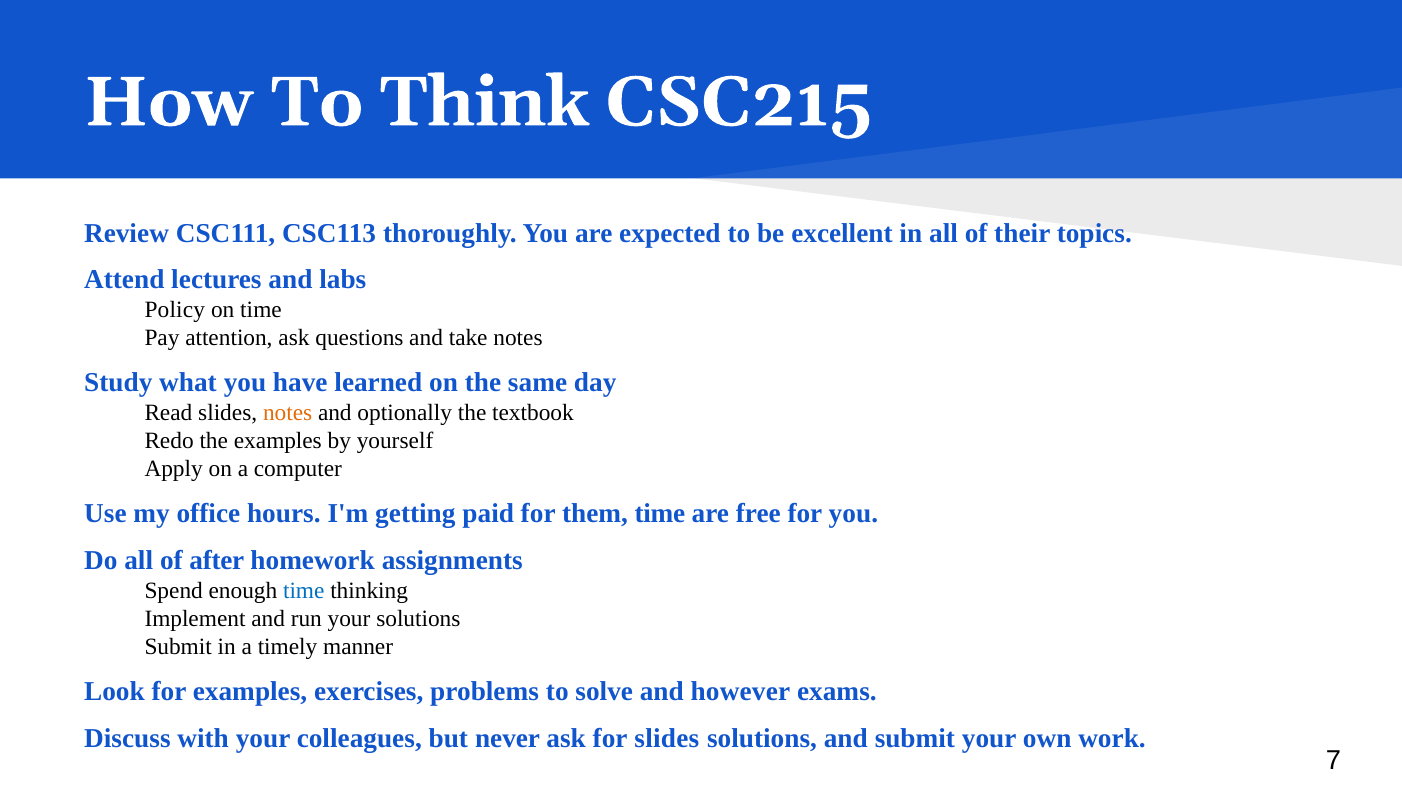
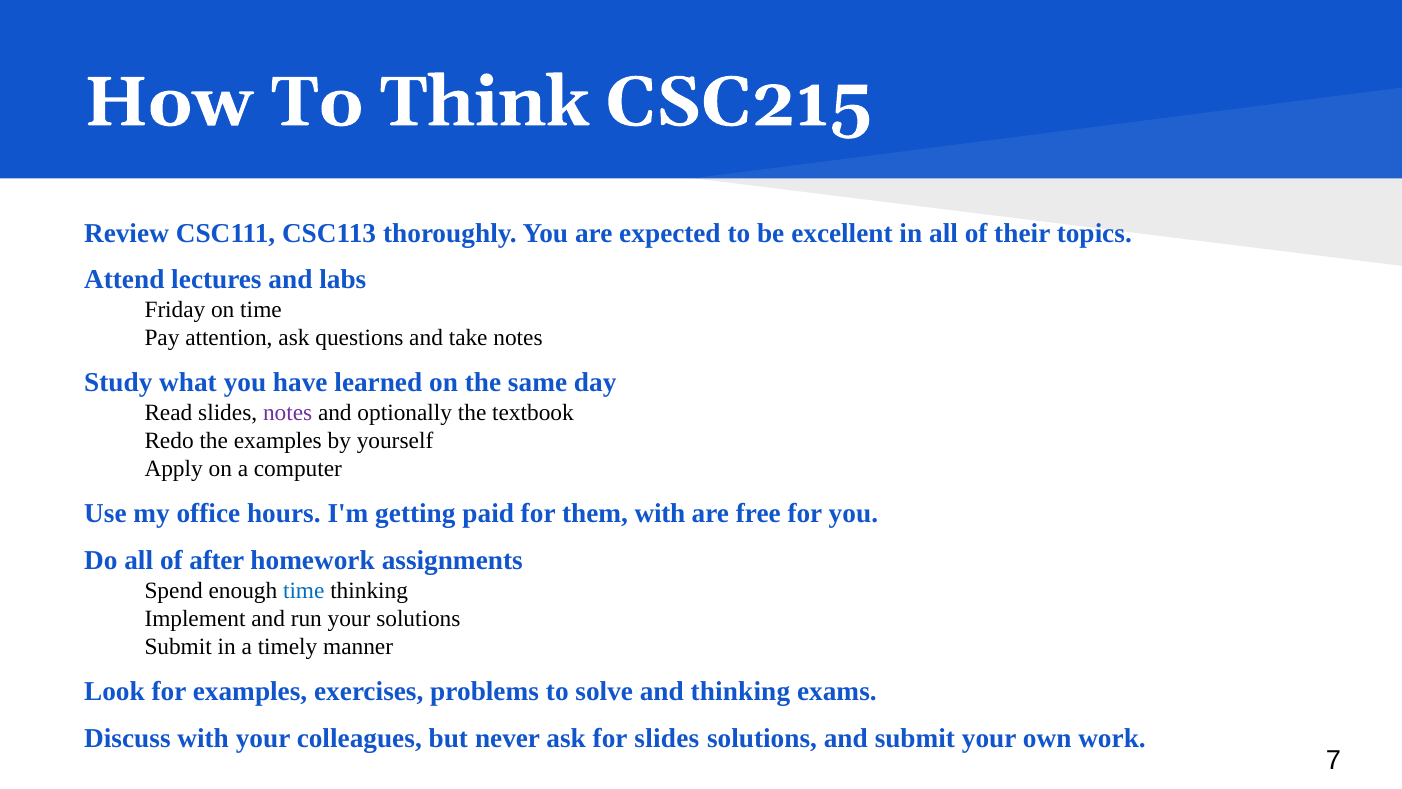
Policy: Policy -> Friday
notes at (288, 413) colour: orange -> purple
them time: time -> with
and however: however -> thinking
